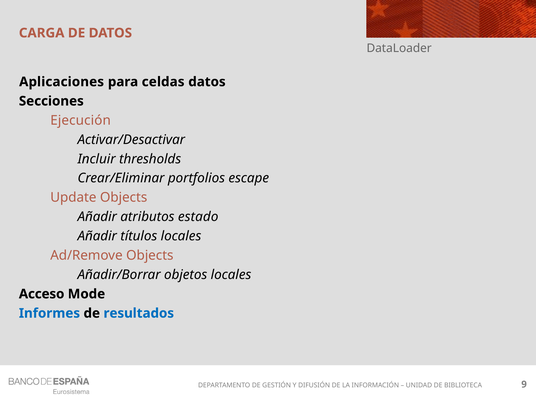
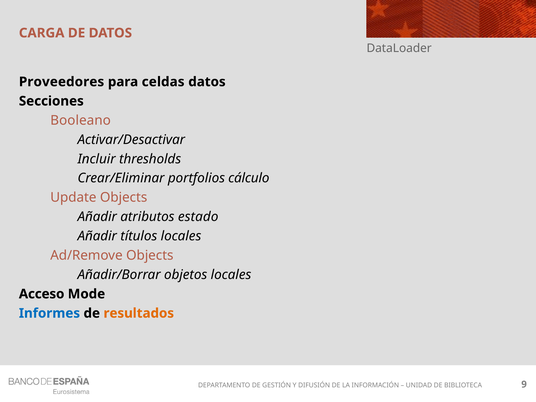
Aplicaciones: Aplicaciones -> Proveedores
Ejecución: Ejecución -> Booleano
escape: escape -> cálculo
resultados colour: blue -> orange
